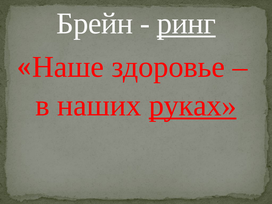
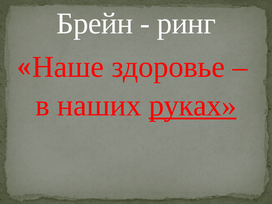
ринг underline: present -> none
